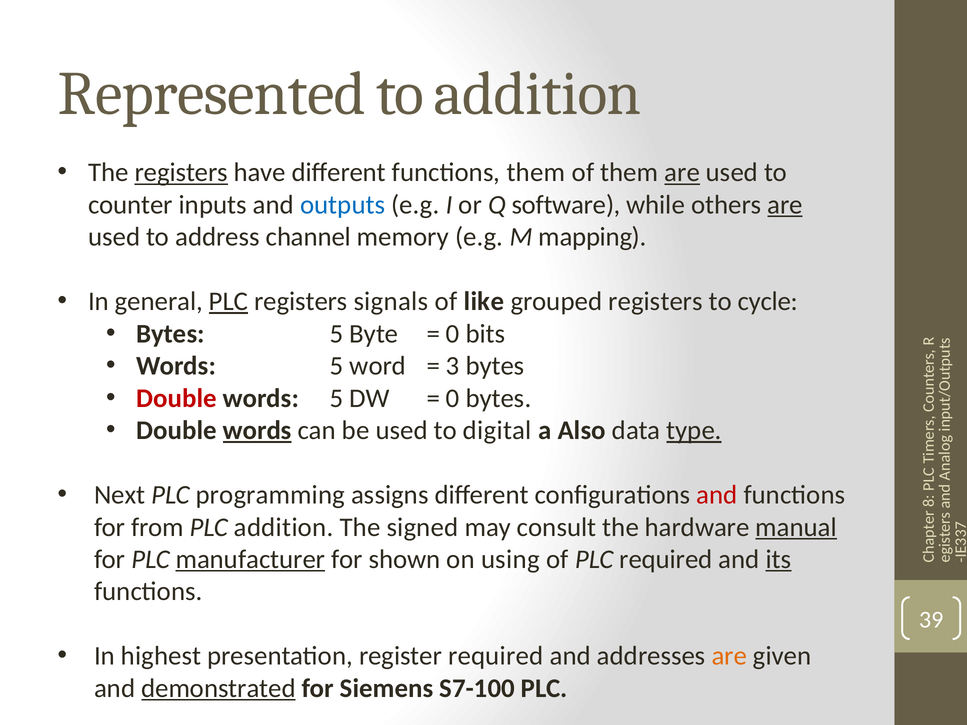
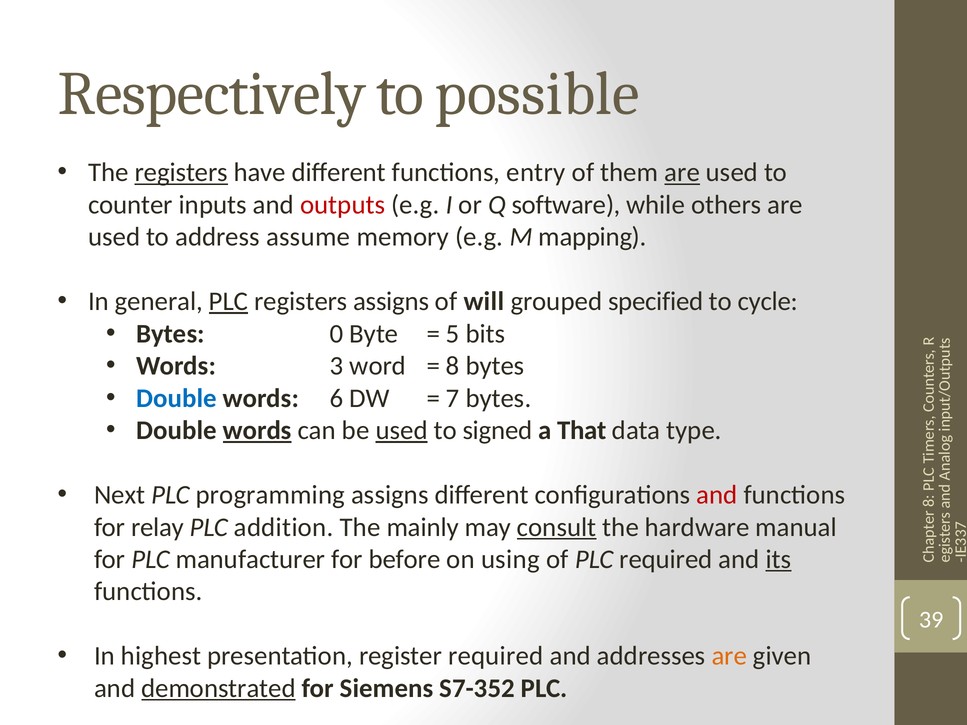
Represented: Represented -> Respectively
to addition: addition -> possible
functions them: them -> entry
outputs colour: blue -> red
are at (785, 205) underline: present -> none
channel: channel -> assume
registers signals: signals -> assigns
like: like -> will
grouped registers: registers -> specified
Bytes 5: 5 -> 0
0 at (453, 334): 0 -> 5
5 at (337, 366): 5 -> 3
3 at (453, 366): 3 -> 8
Double at (177, 398) colour: red -> blue
5 at (337, 398): 5 -> 6
0 at (453, 398): 0 -> 7
used at (402, 431) underline: none -> present
digital: digital -> signed
Also: Also -> That
type underline: present -> none
from: from -> relay
signed: signed -> mainly
consult underline: none -> present
manual underline: present -> none
manufacturer underline: present -> none
shown: shown -> before
S7-100: S7-100 -> S7-352
